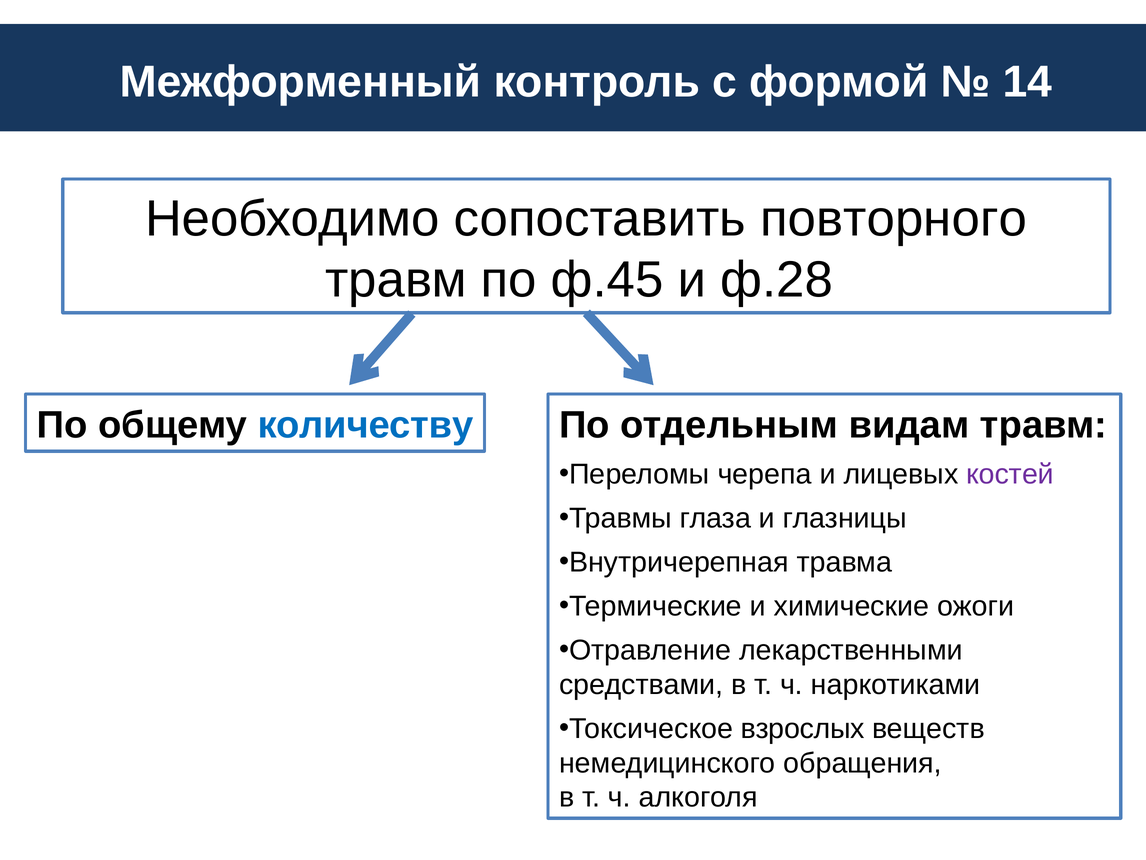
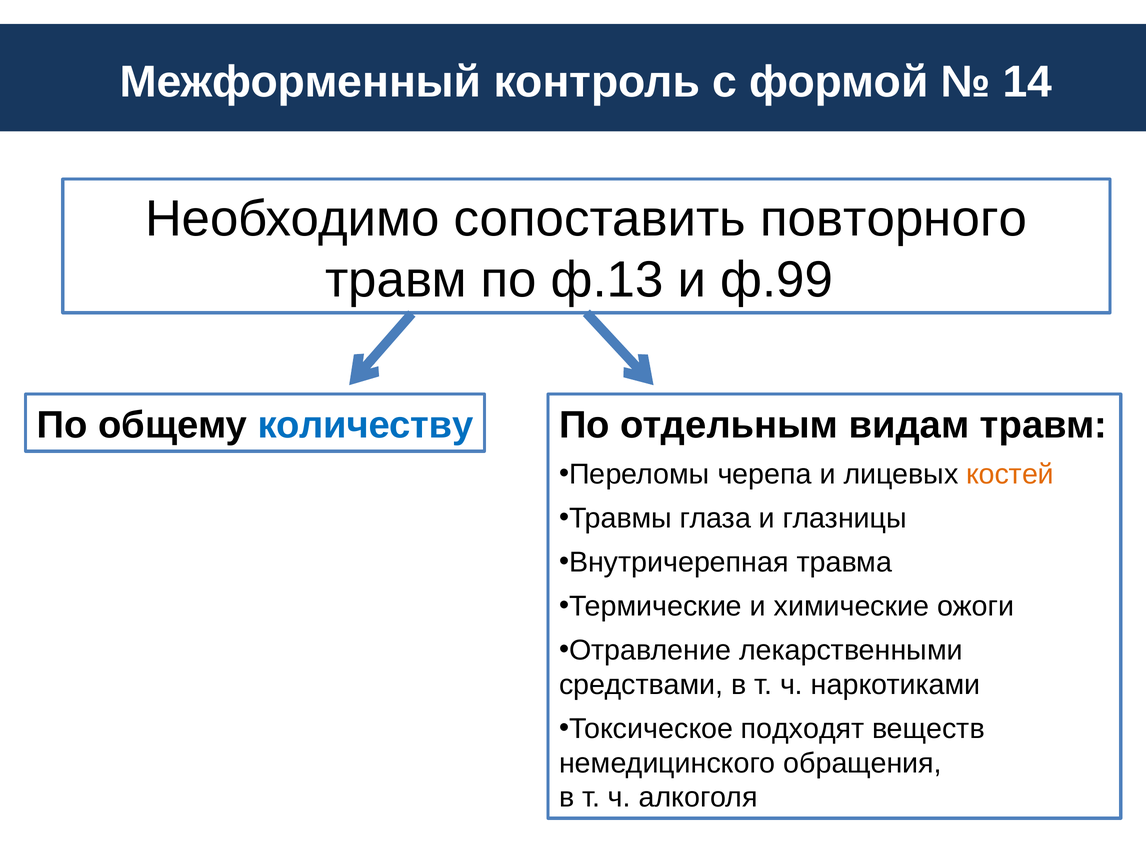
ф.45: ф.45 -> ф.13
ф.28: ф.28 -> ф.99
костей colour: purple -> orange
взрослых: взрослых -> подходят
